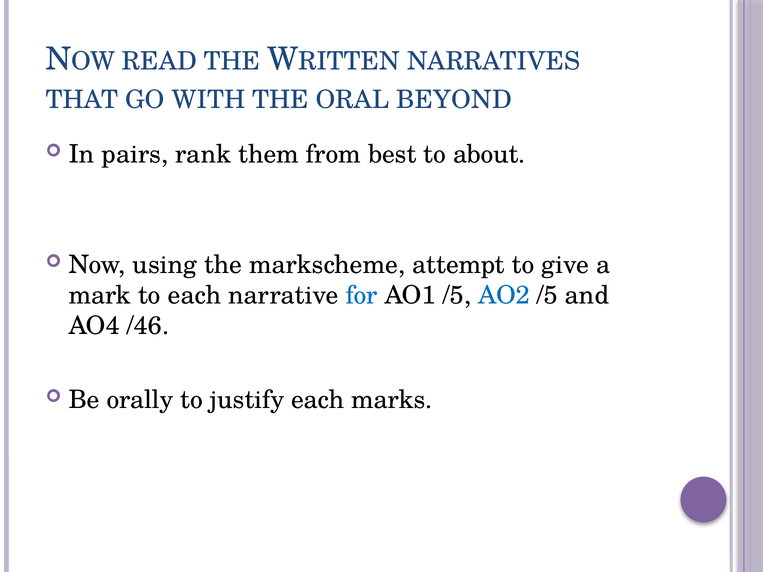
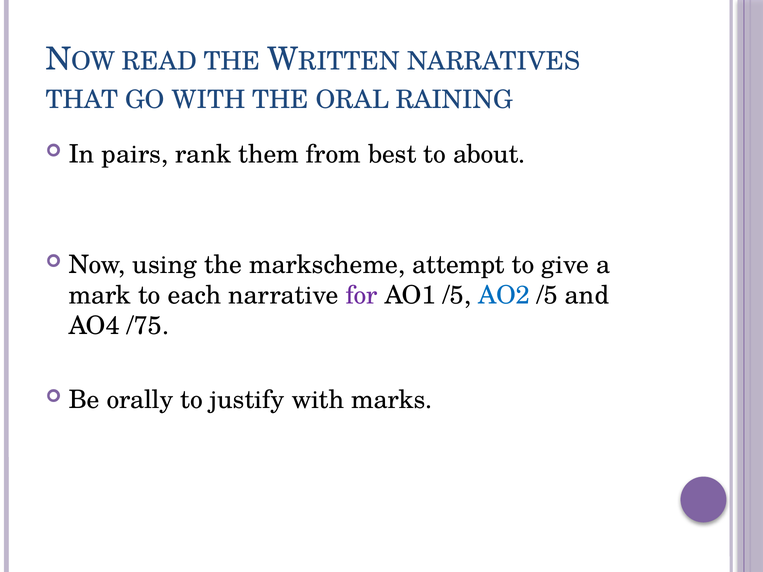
BEYOND: BEYOND -> RAINING
for colour: blue -> purple
/46: /46 -> /75
justify each: each -> with
